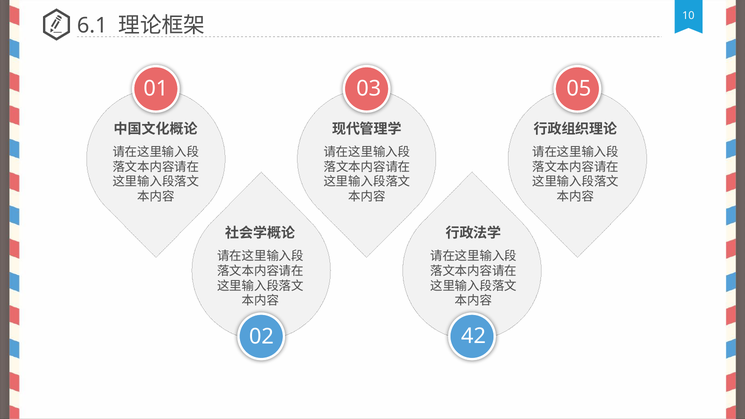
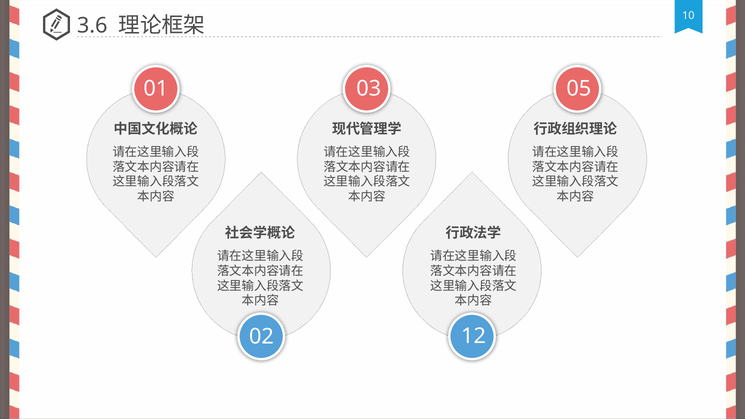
6.1: 6.1 -> 3.6
42: 42 -> 12
